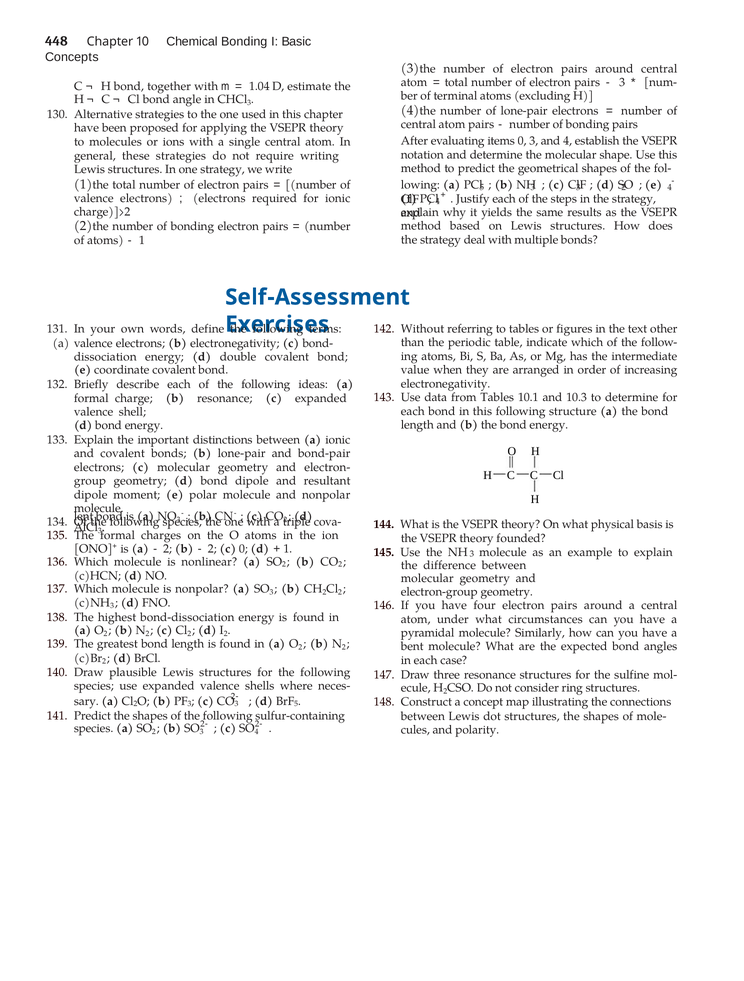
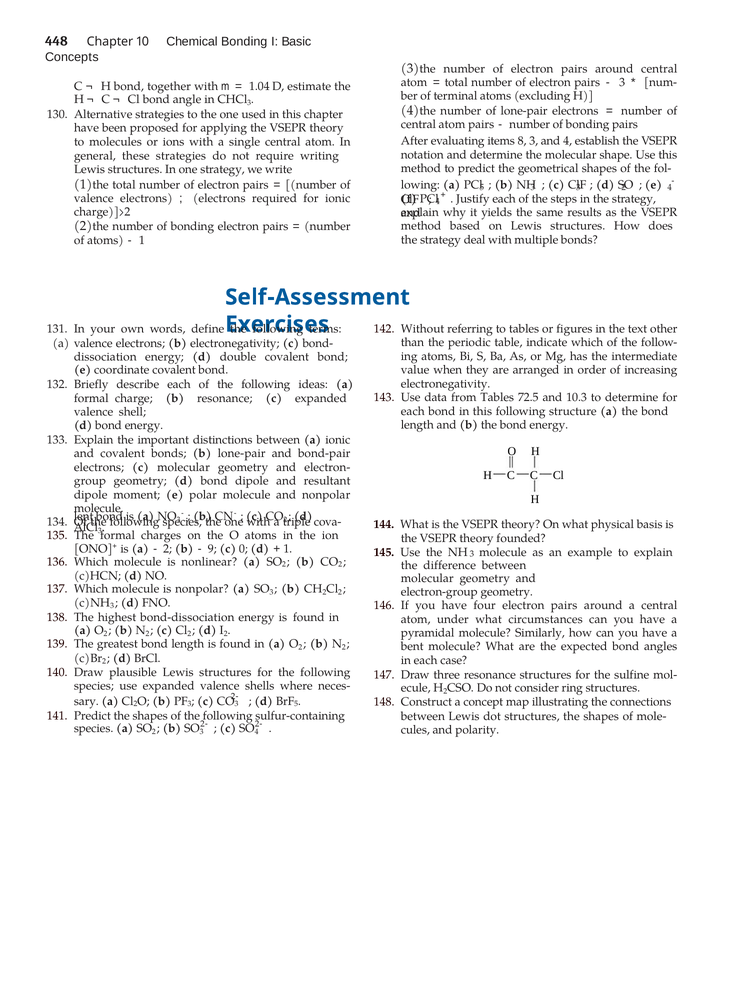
items 0: 0 -> 8
10.1: 10.1 -> 72.5
2 at (212, 549): 2 -> 9
